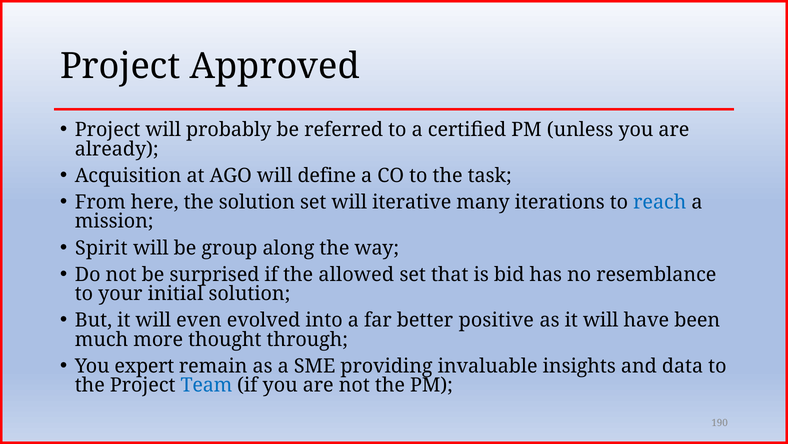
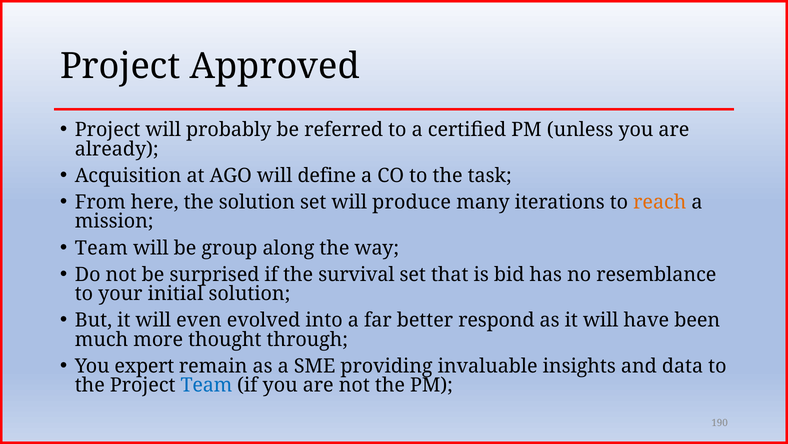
iterative: iterative -> produce
reach colour: blue -> orange
Spirit at (101, 248): Spirit -> Team
allowed: allowed -> survival
positive: positive -> respond
